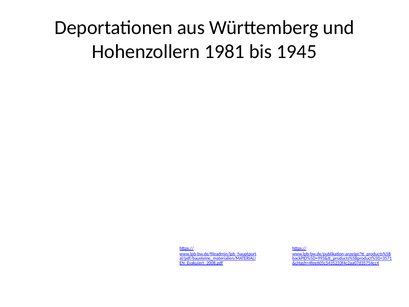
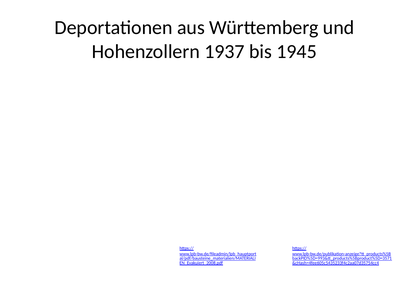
1981: 1981 -> 1937
